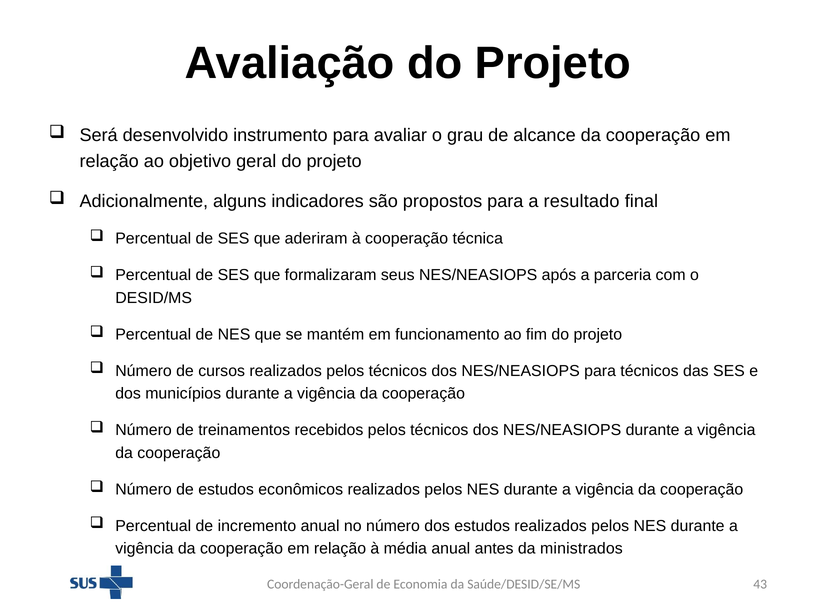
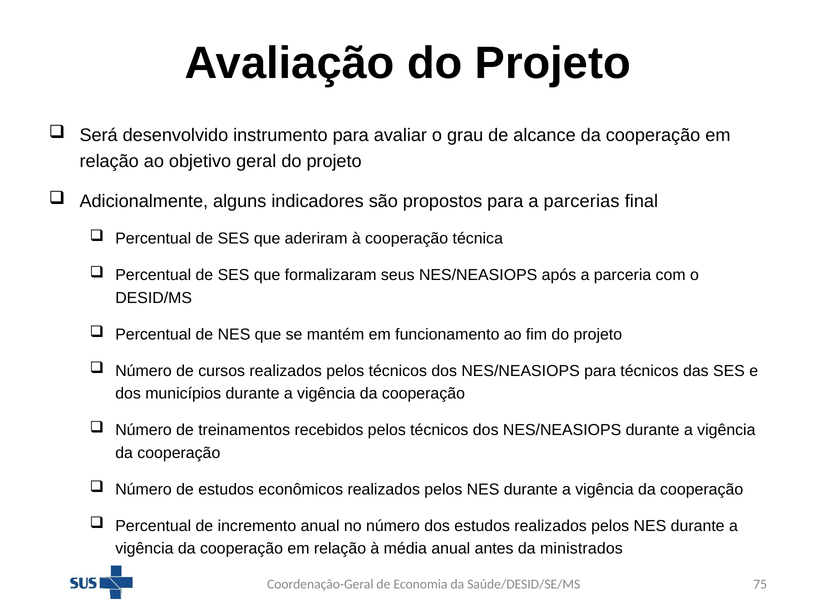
resultado: resultado -> parcerias
43: 43 -> 75
